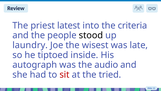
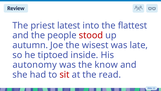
criteria: criteria -> flattest
stood colour: black -> red
laundry: laundry -> autumn
autograph: autograph -> autonomy
audio: audio -> know
tried: tried -> read
